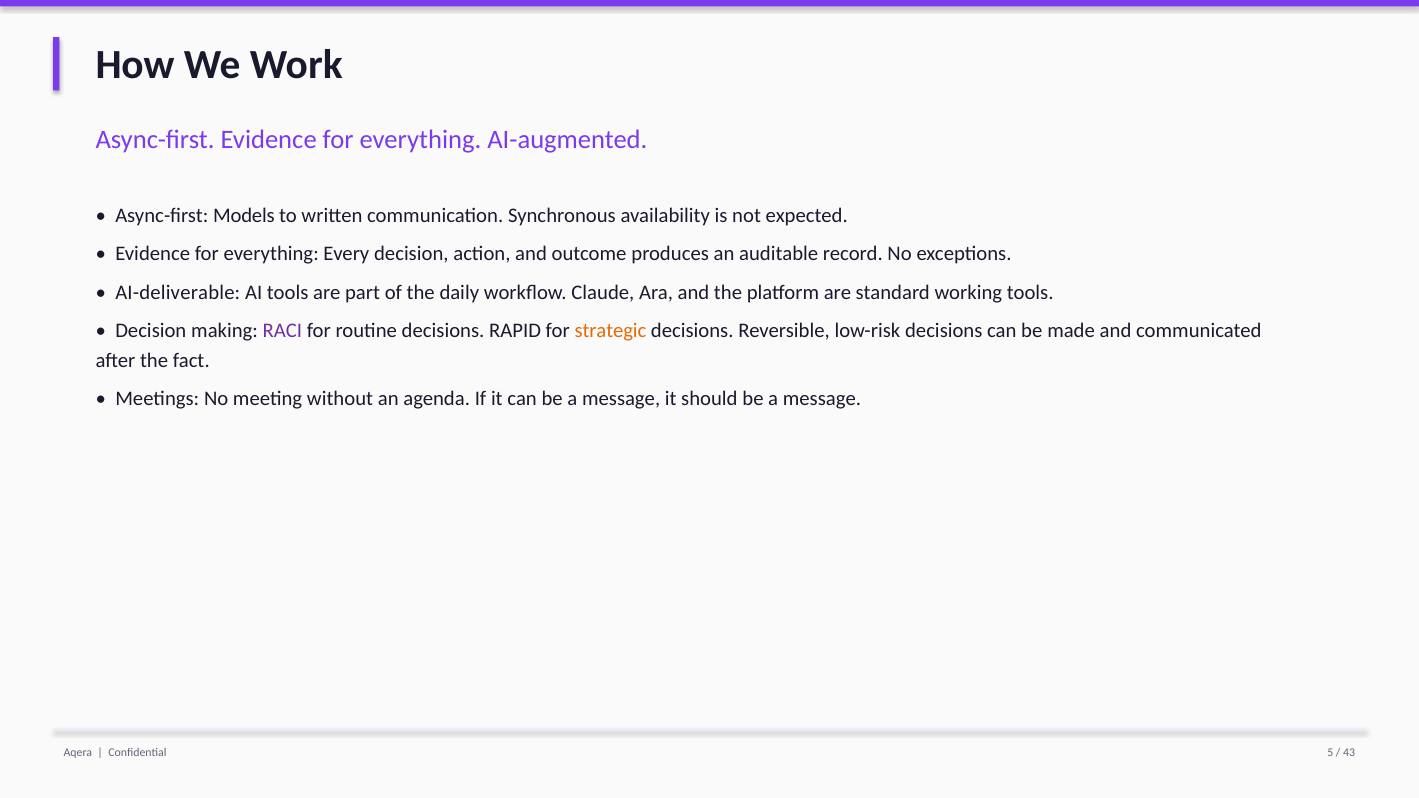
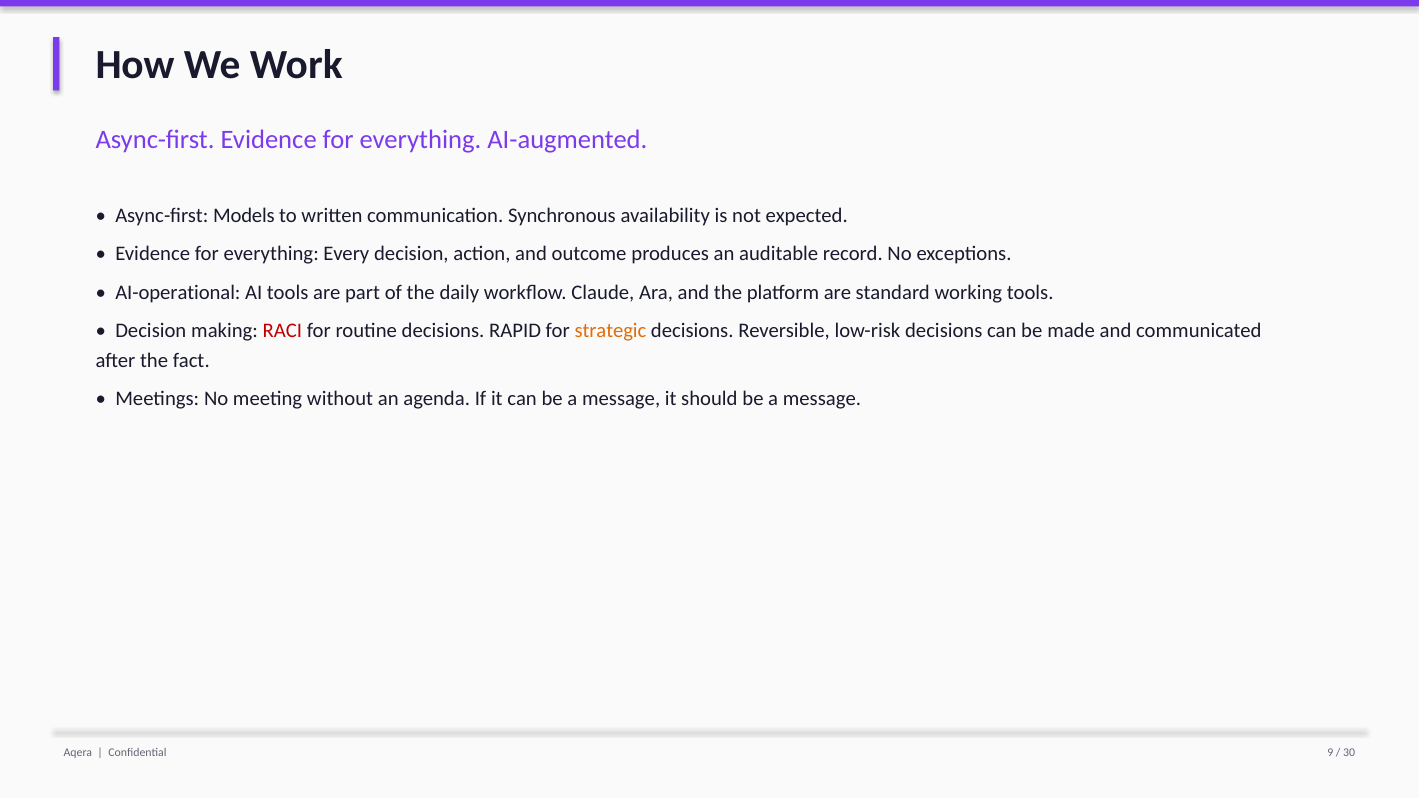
AI-deliverable: AI-deliverable -> AI-operational
RACI colour: purple -> red
5: 5 -> 9
43: 43 -> 30
